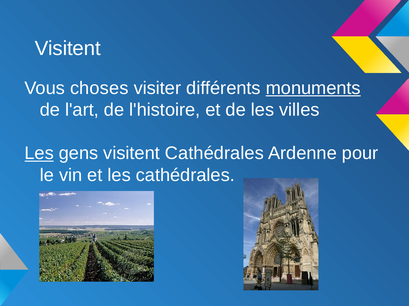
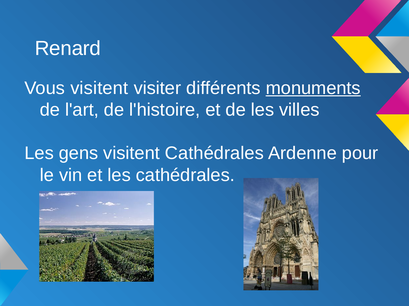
Visitent at (68, 48): Visitent -> Renard
Vous choses: choses -> visitent
Les at (39, 154) underline: present -> none
